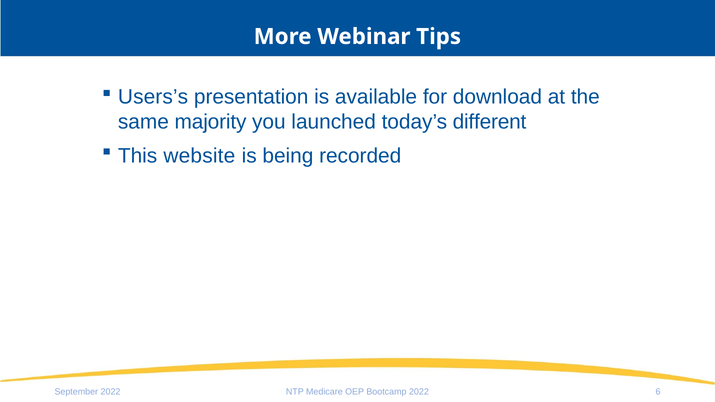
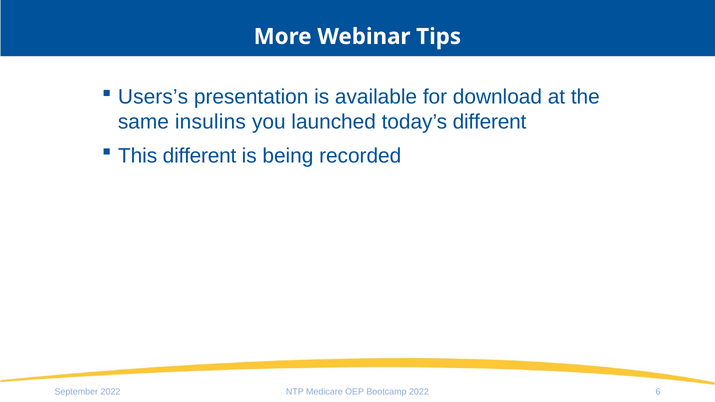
majority: majority -> insulins
This website: website -> different
